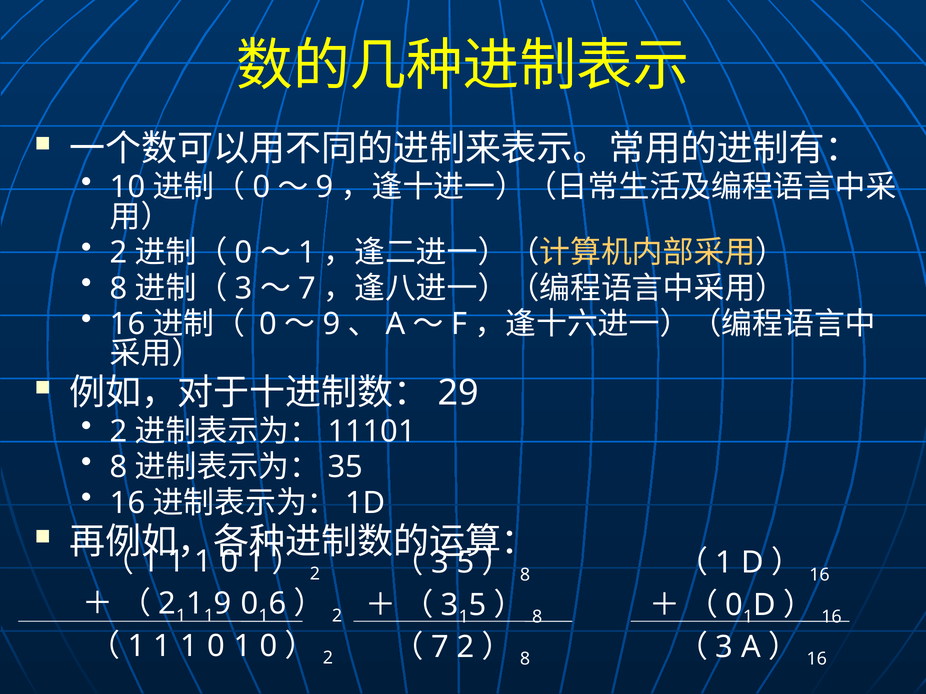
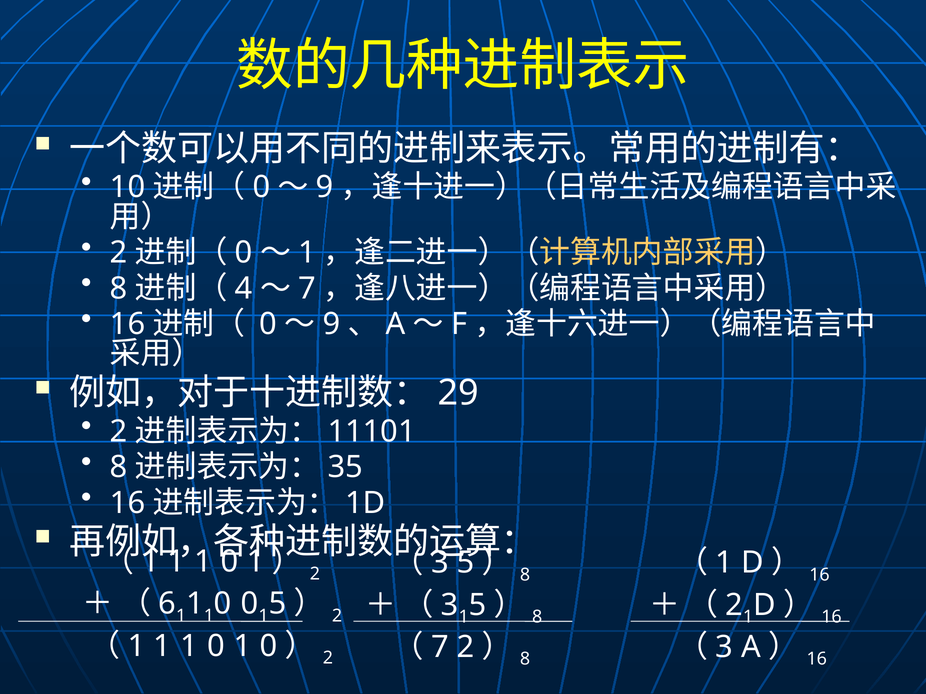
3 at (244, 289): 3 -> 4
2 at (167, 604): 2 -> 6
9 at (223, 604): 9 -> 0
0 1 6: 6 -> 5
0 at (734, 605): 0 -> 2
